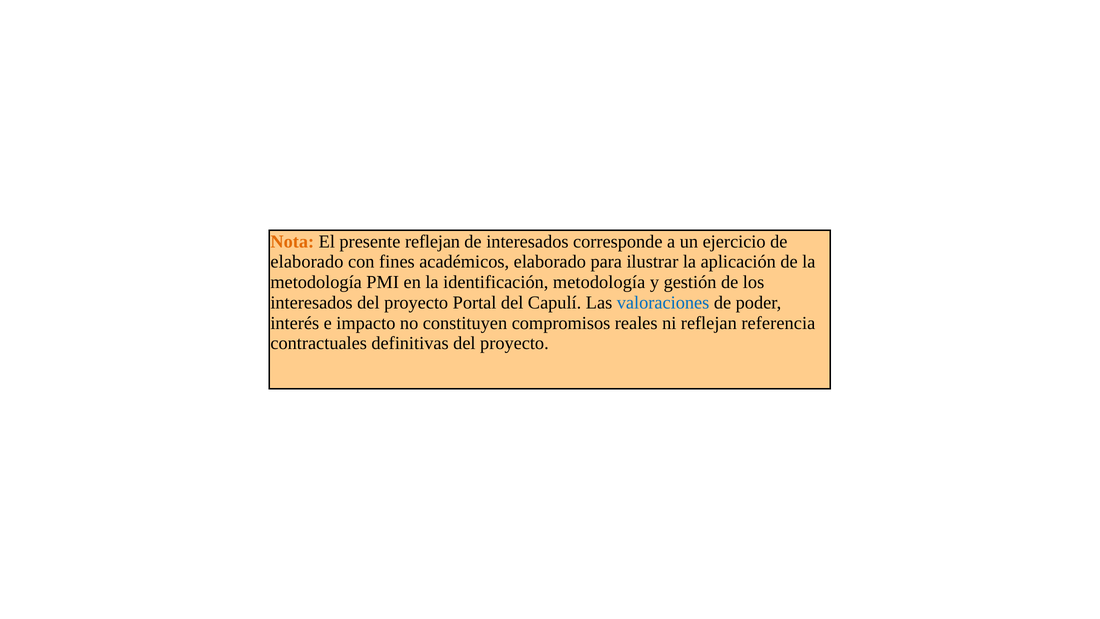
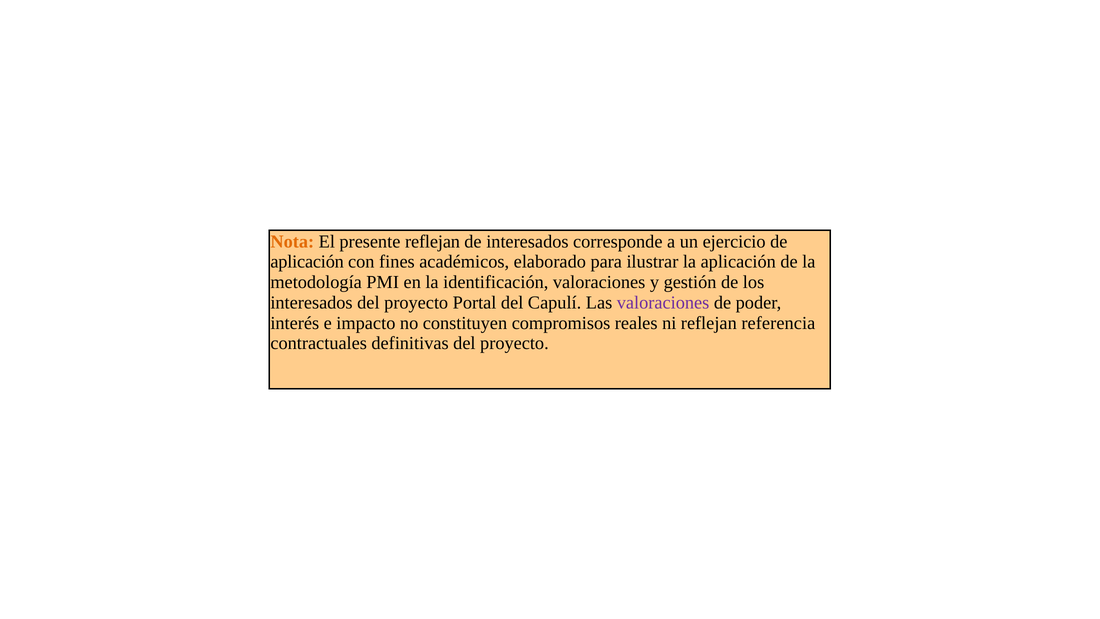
elaborado at (307, 262): elaborado -> aplicación
identificación metodología: metodología -> valoraciones
valoraciones at (663, 303) colour: blue -> purple
